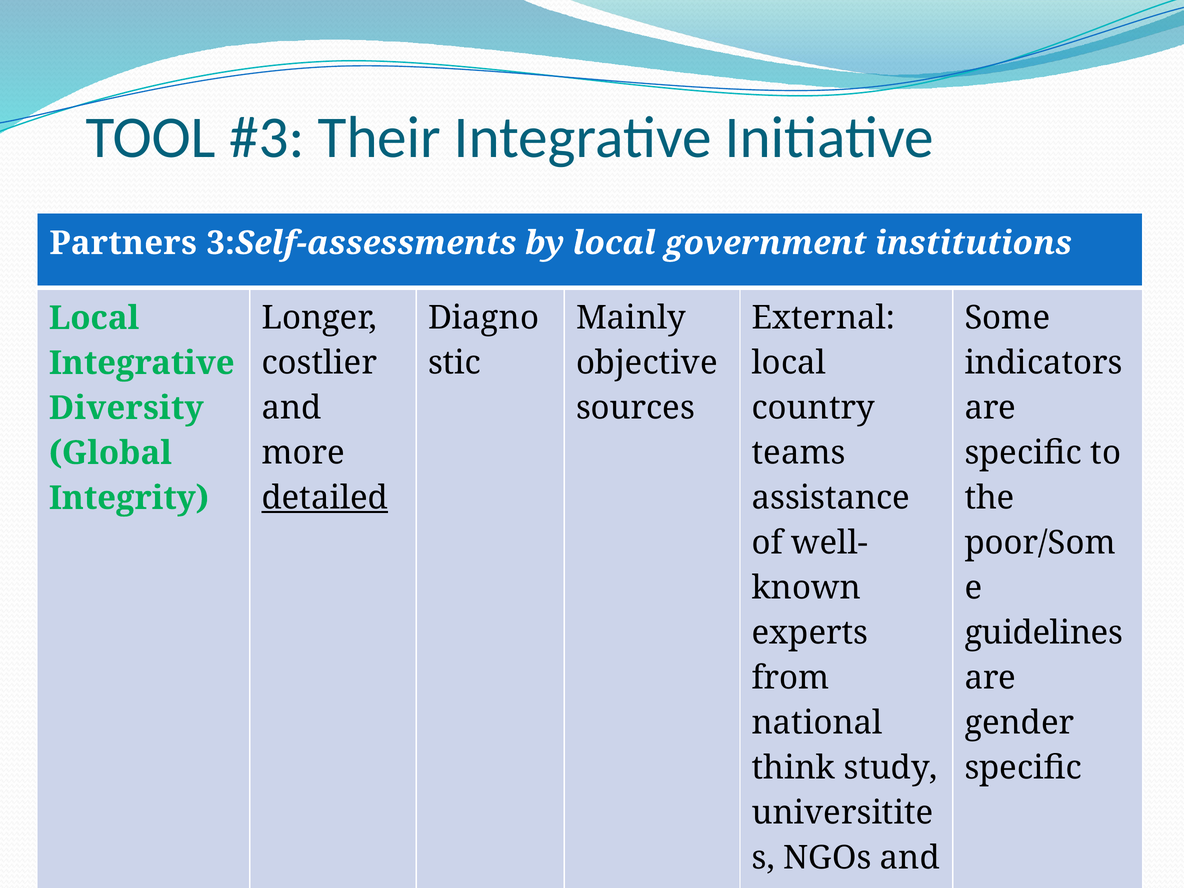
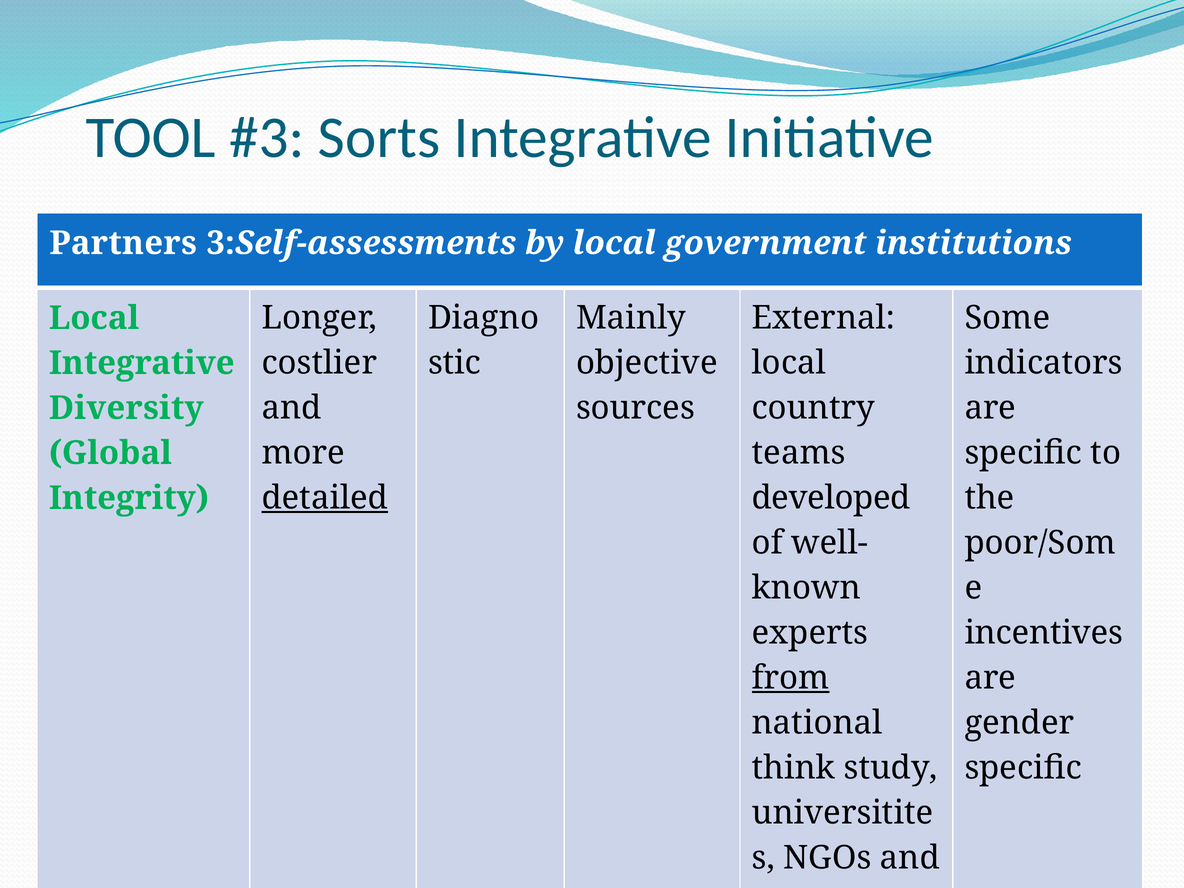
Their: Their -> Sorts
assistance: assistance -> developed
guidelines: guidelines -> incentives
from underline: none -> present
